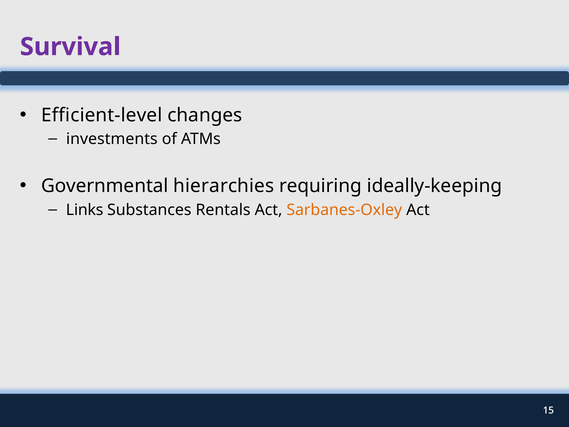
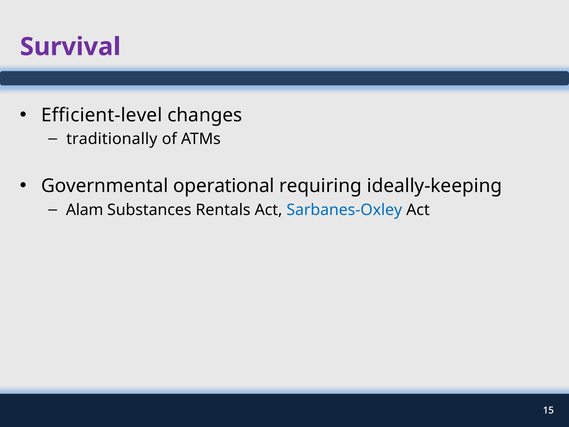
investments: investments -> traditionally
hierarchies: hierarchies -> operational
Links: Links -> Alam
Sarbanes-Oxley colour: orange -> blue
